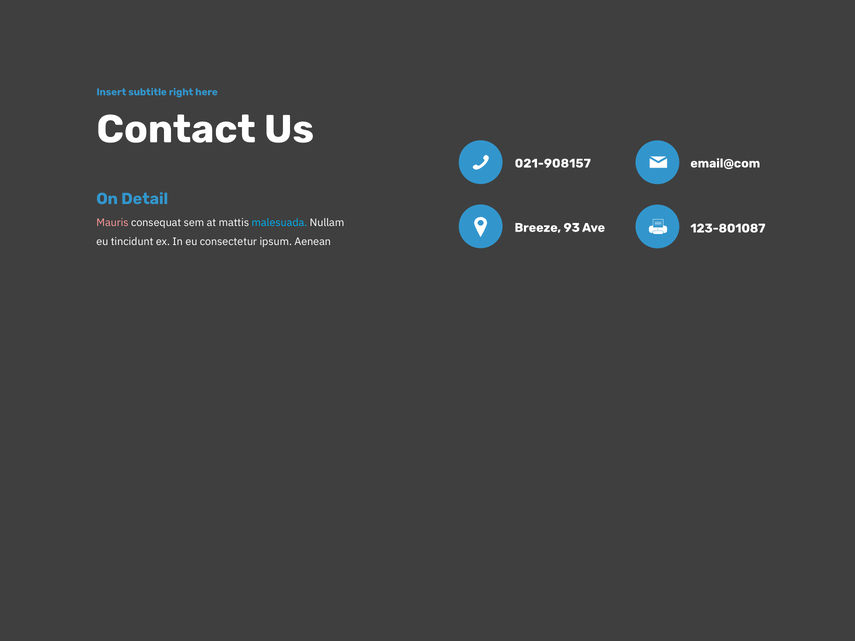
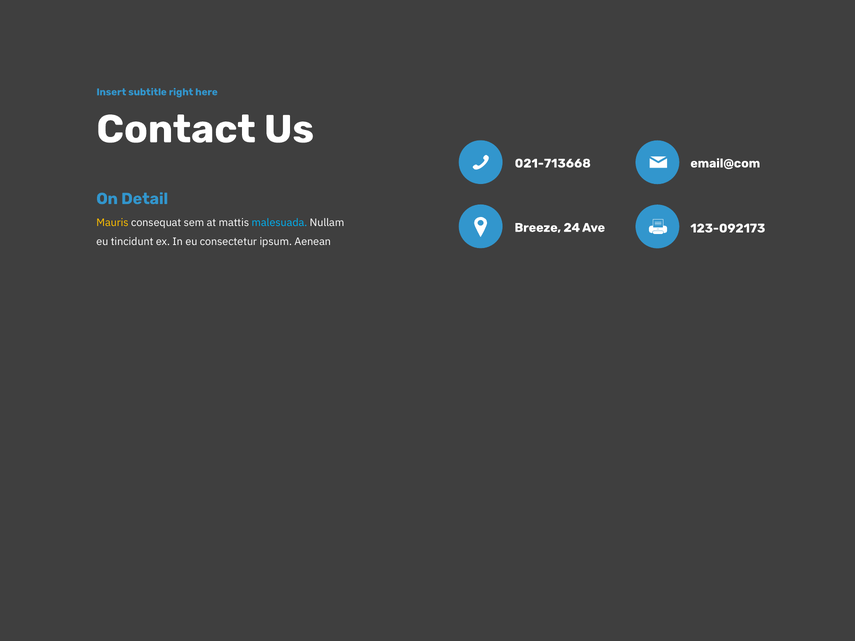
021-908157: 021-908157 -> 021-713668
Mauris colour: pink -> yellow
93: 93 -> 24
123-801087: 123-801087 -> 123-092173
